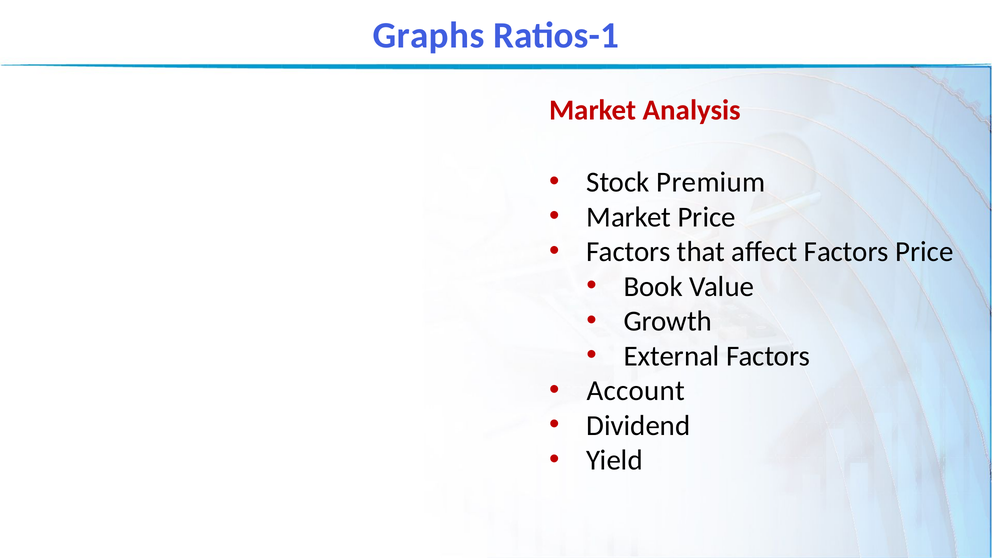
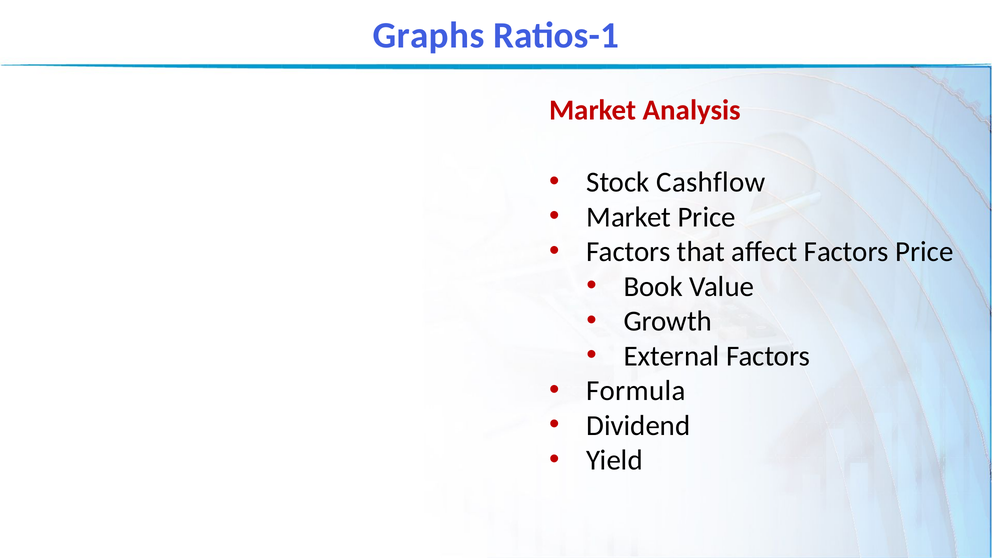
Premium: Premium -> Cashflow
Account: Account -> Formula
